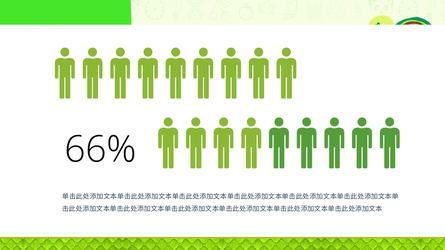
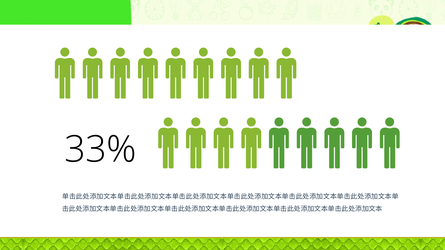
66%: 66% -> 33%
